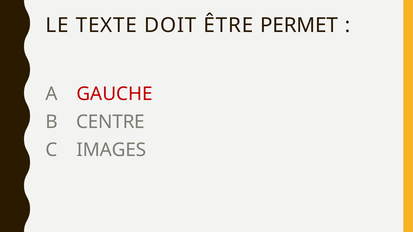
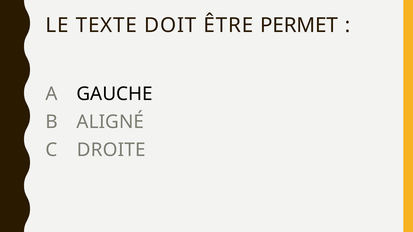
GAUCHE colour: red -> black
CENTRE: CENTRE -> ALIGNÉ
IMAGES: IMAGES -> DROITE
